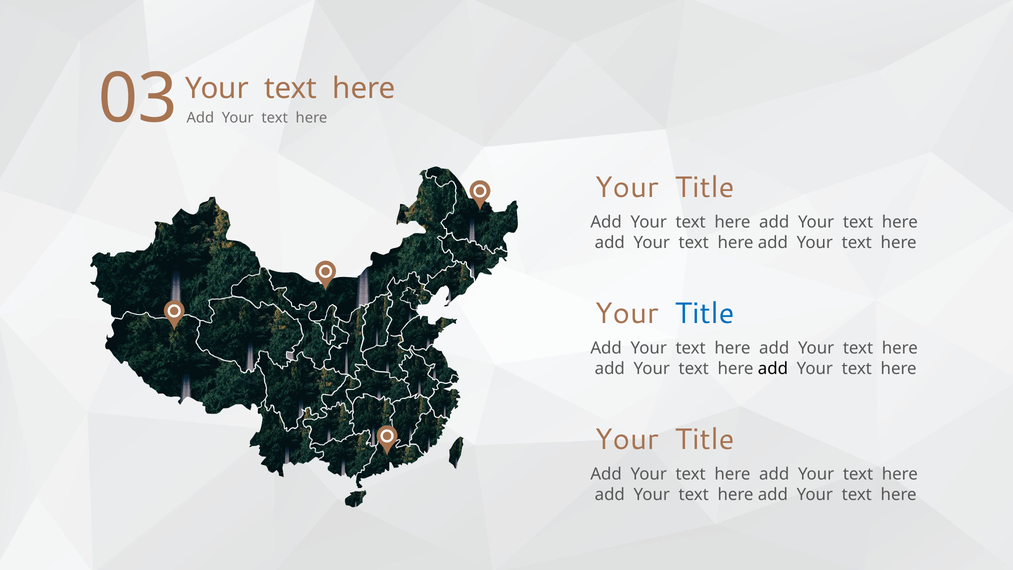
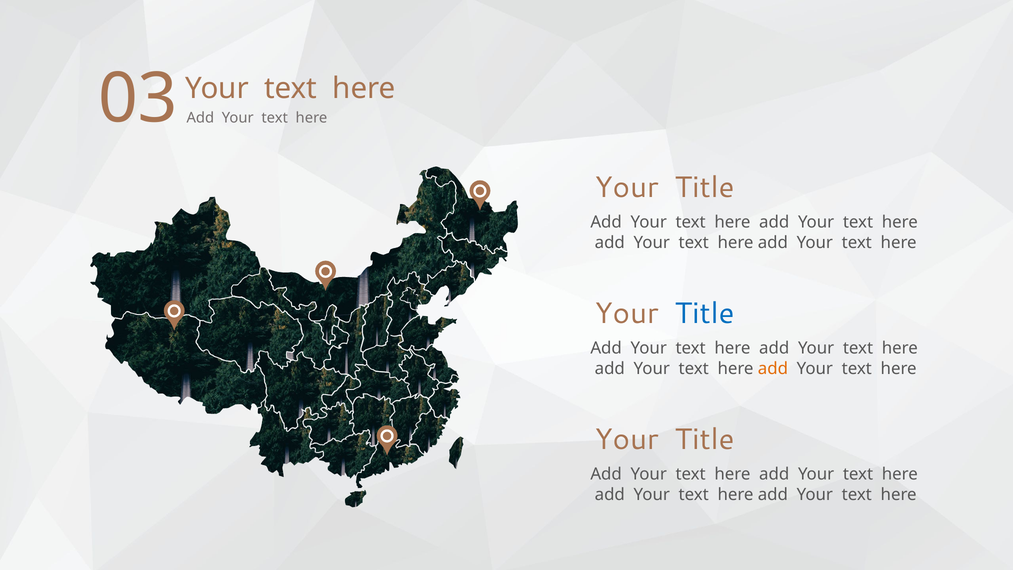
add at (773, 369) colour: black -> orange
